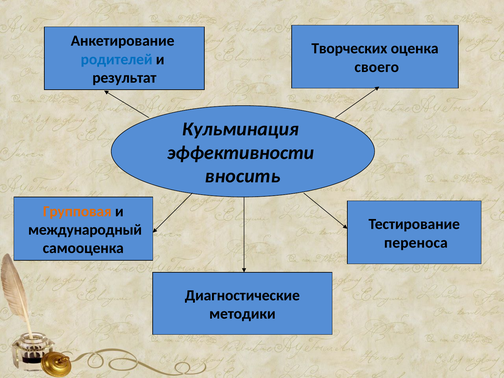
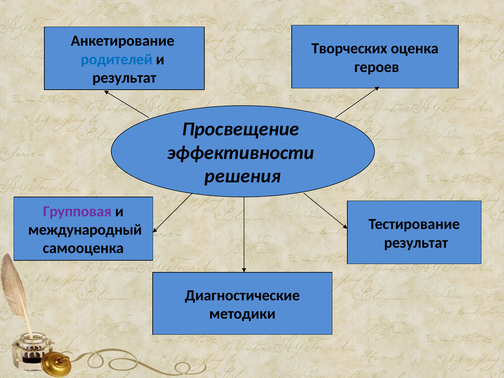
своего: своего -> героев
Кульминация: Кульминация -> Просвещение
вносить: вносить -> решения
Групповая colour: orange -> purple
переноса at (416, 243): переноса -> результат
